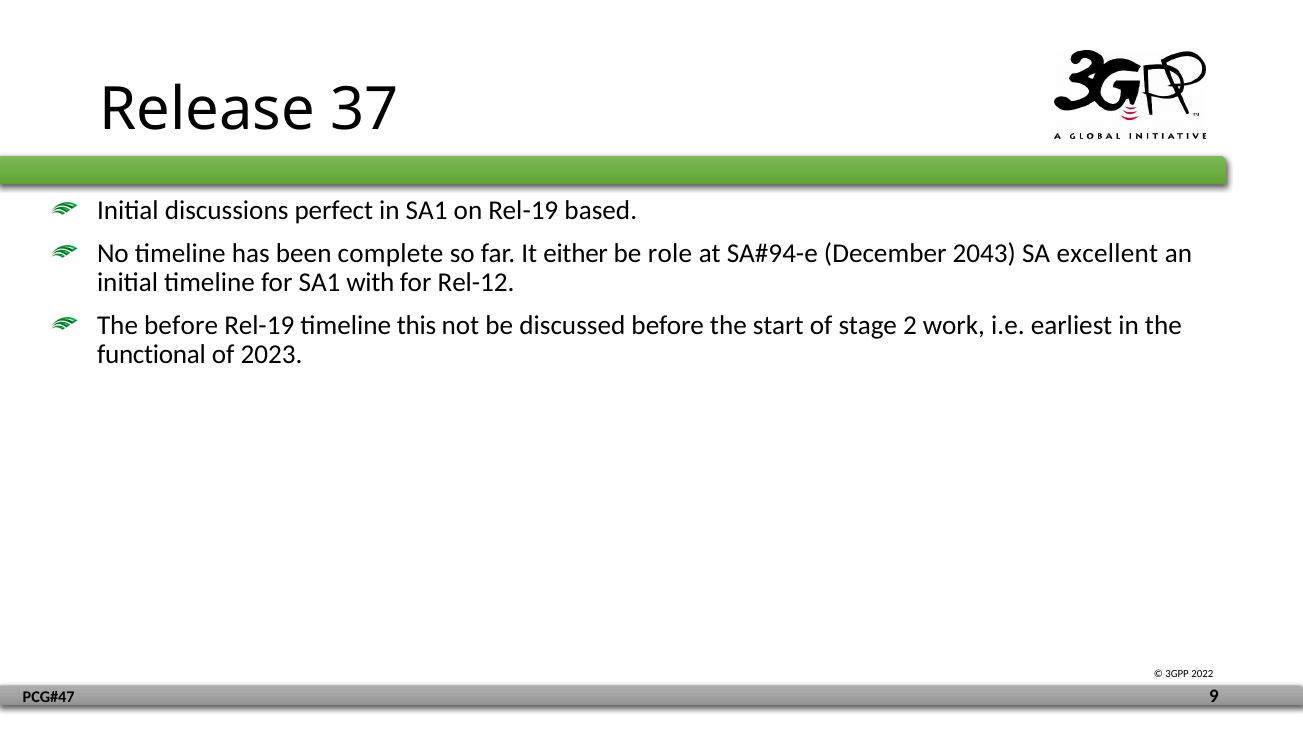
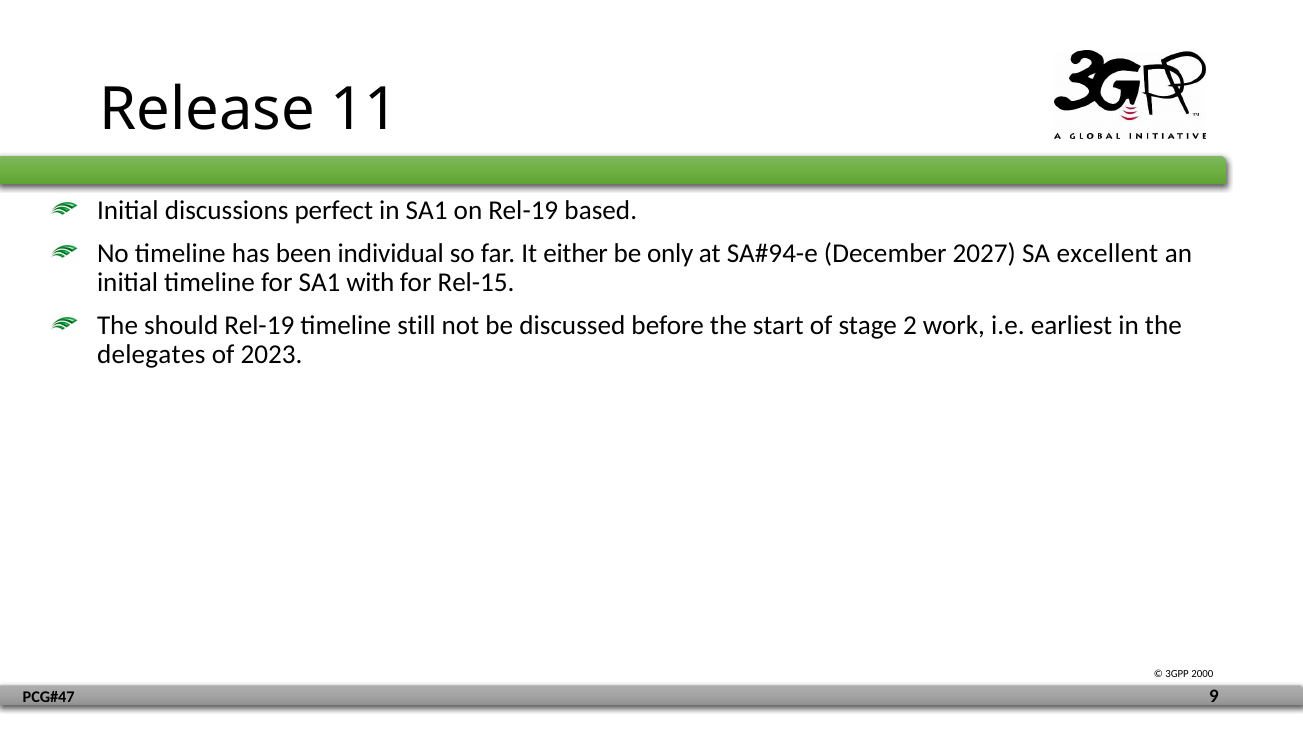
37: 37 -> 11
complete: complete -> individual
role: role -> only
2043: 2043 -> 2027
Rel-12: Rel-12 -> Rel-15
The before: before -> should
this: this -> still
functional: functional -> delegates
2022: 2022 -> 2000
